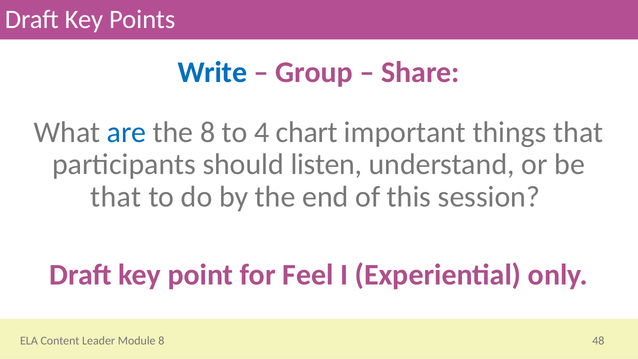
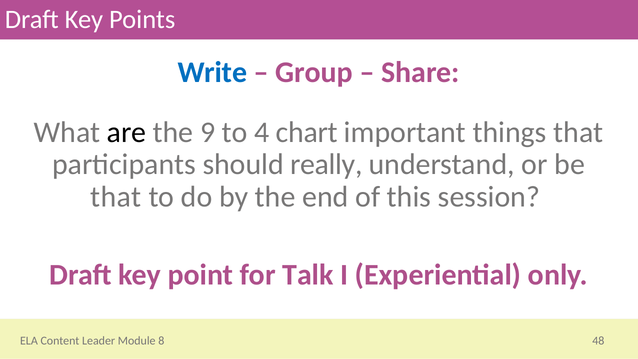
are colour: blue -> black
the 8: 8 -> 9
listen: listen -> really
Feel: Feel -> Talk
